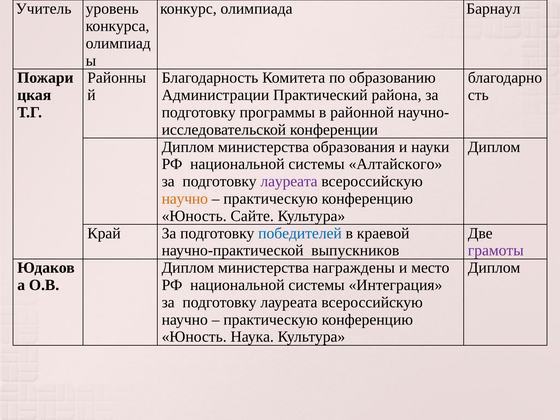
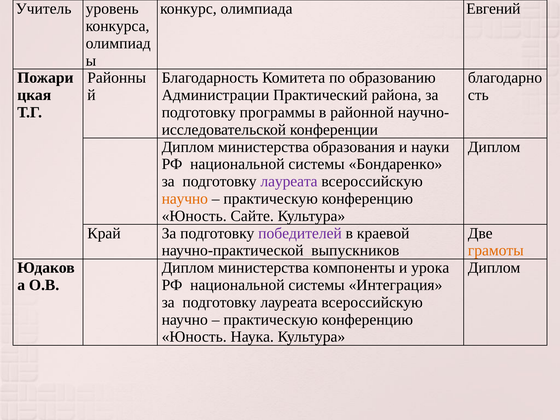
Барнаул: Барнаул -> Евгений
Алтайского: Алтайского -> Бондаренко
победителей colour: blue -> purple
грамоты colour: purple -> orange
награждены: награждены -> компоненты
место: место -> урока
